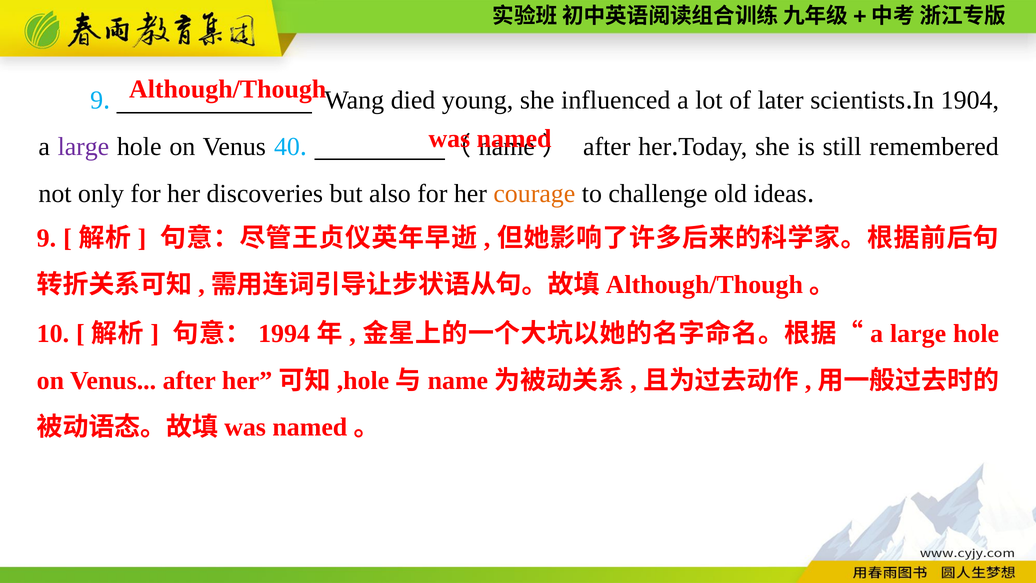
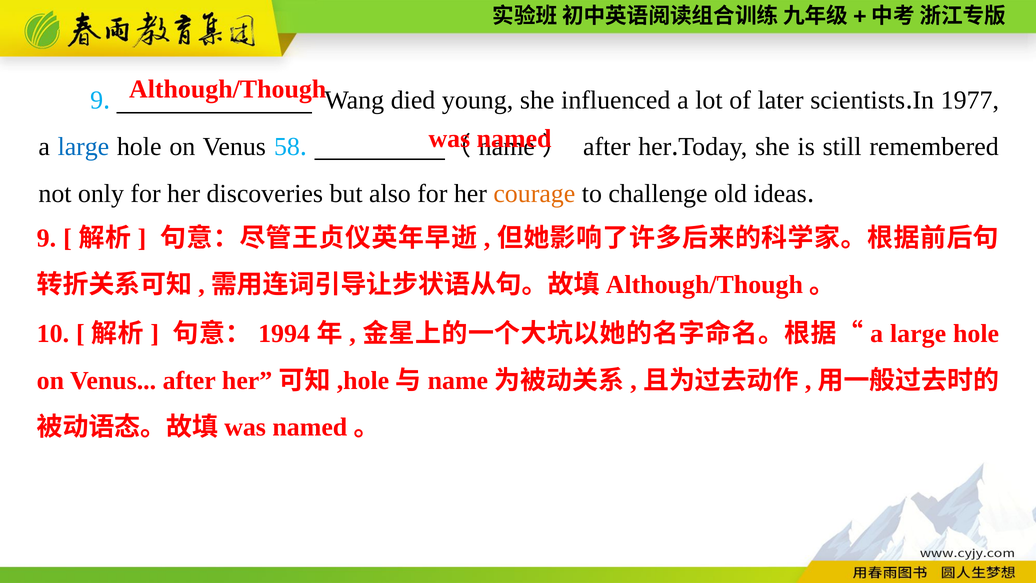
1904: 1904 -> 1977
large at (83, 147) colour: purple -> blue
40: 40 -> 58
